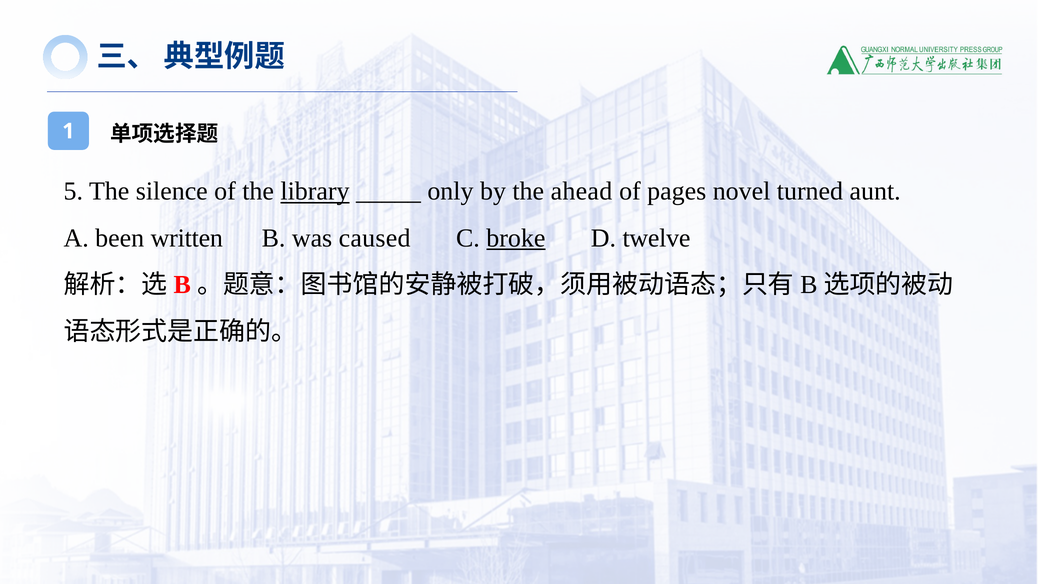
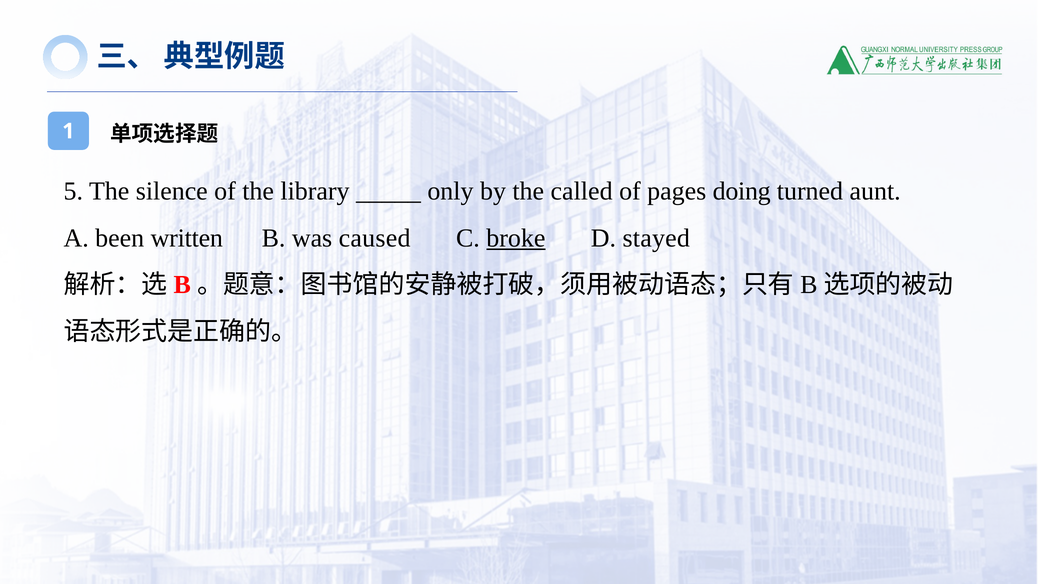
library underline: present -> none
ahead: ahead -> called
novel: novel -> doing
twelve: twelve -> stayed
